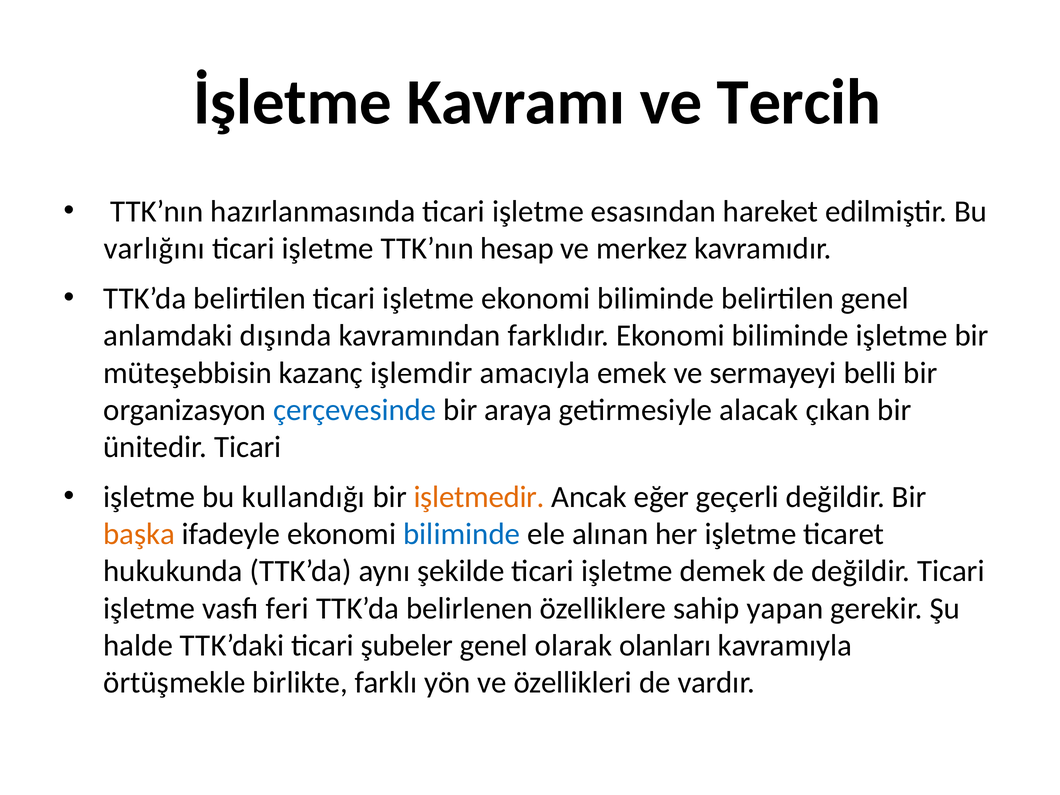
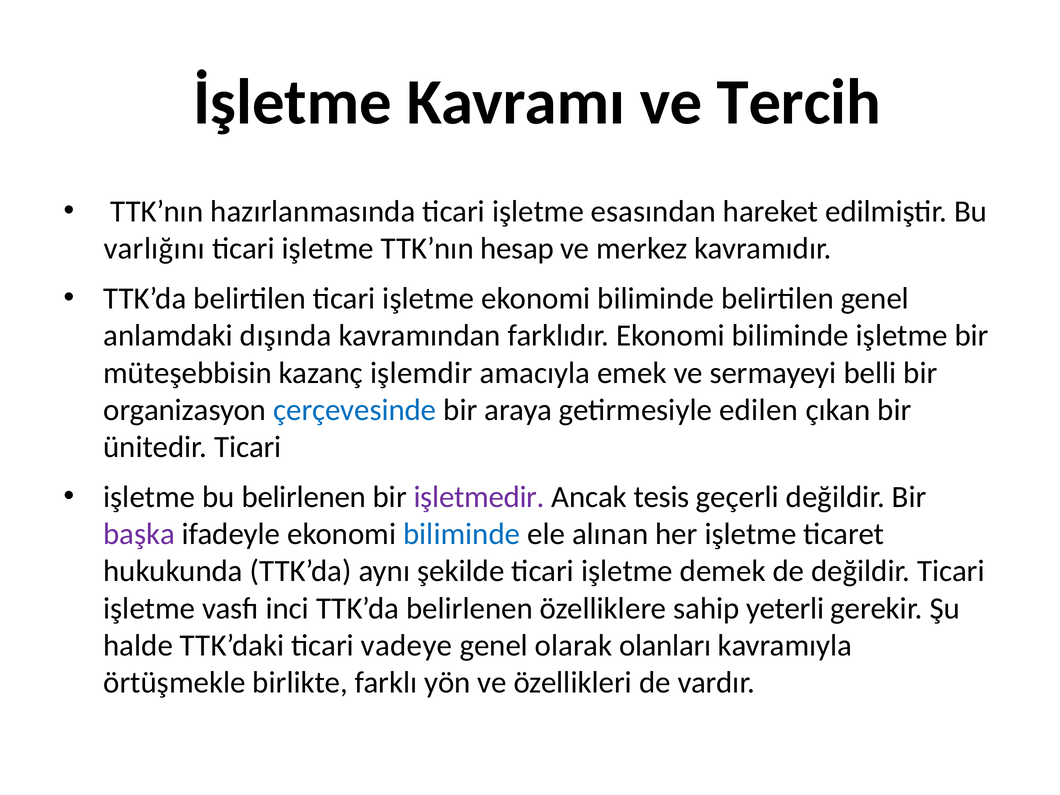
alacak: alacak -> edilen
bu kullandığı: kullandığı -> belirlenen
işletmedir colour: orange -> purple
eğer: eğer -> tesis
başka colour: orange -> purple
feri: feri -> inci
yapan: yapan -> yeterli
şubeler: şubeler -> vadeye
